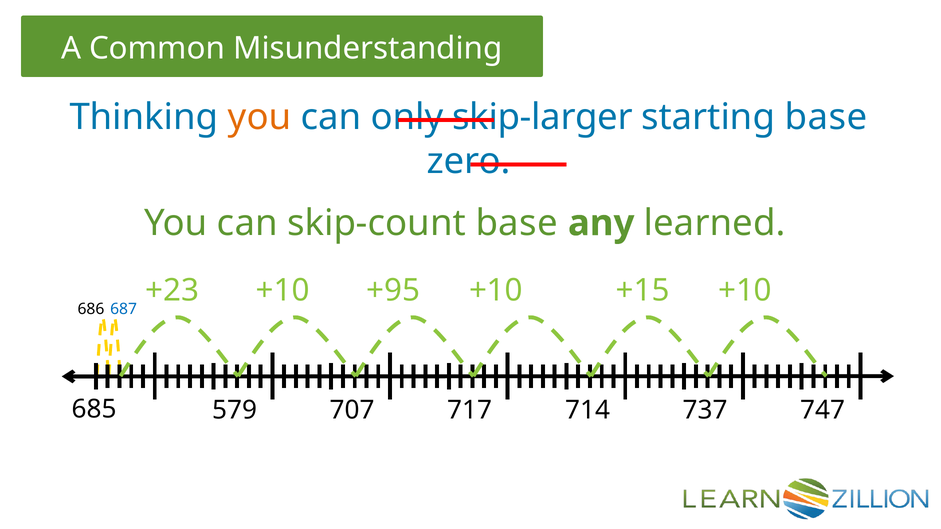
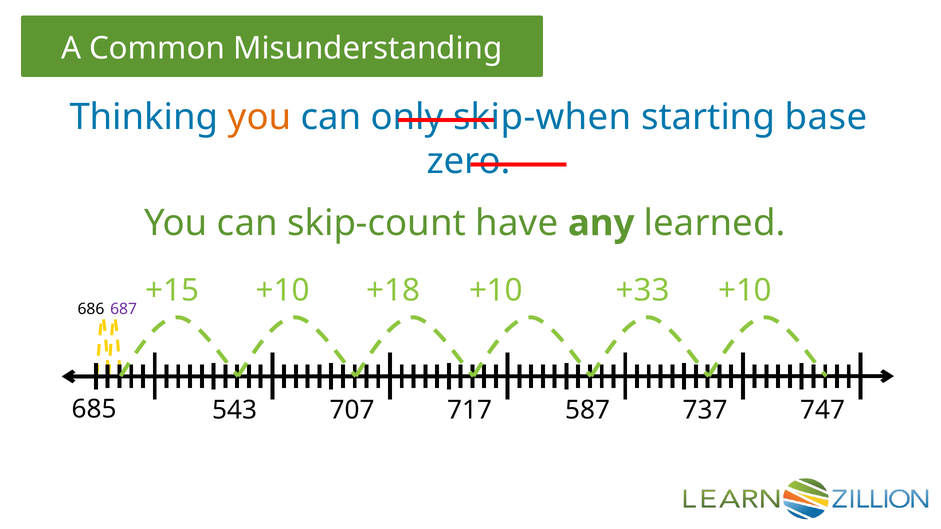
skip-larger: skip-larger -> skip-when
skip-count base: base -> have
+23: +23 -> +15
+95: +95 -> +18
+15: +15 -> +33
687 colour: blue -> purple
579: 579 -> 543
714: 714 -> 587
